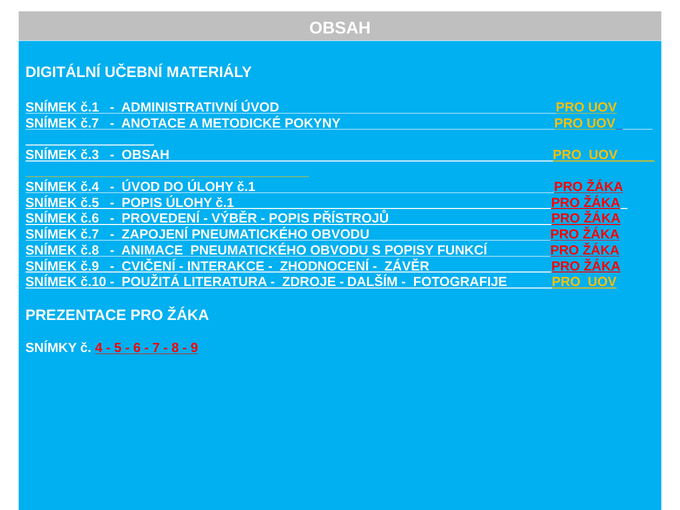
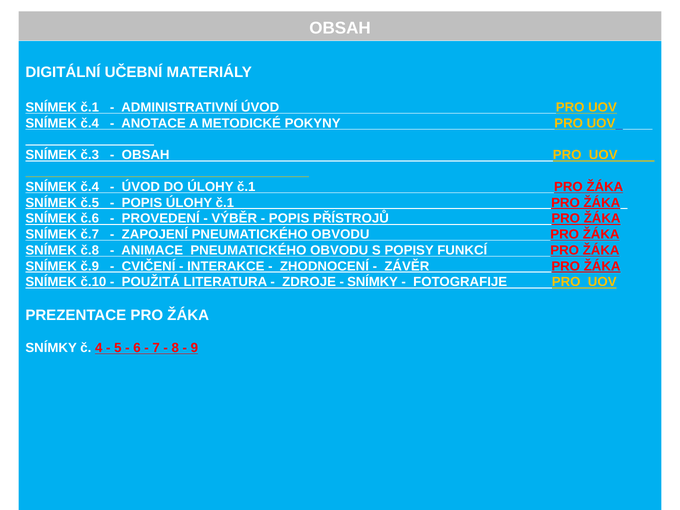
č.7 at (90, 123): č.7 -> č.4
DALŠÍM at (372, 282): DALŠÍM -> SNÍMKY
